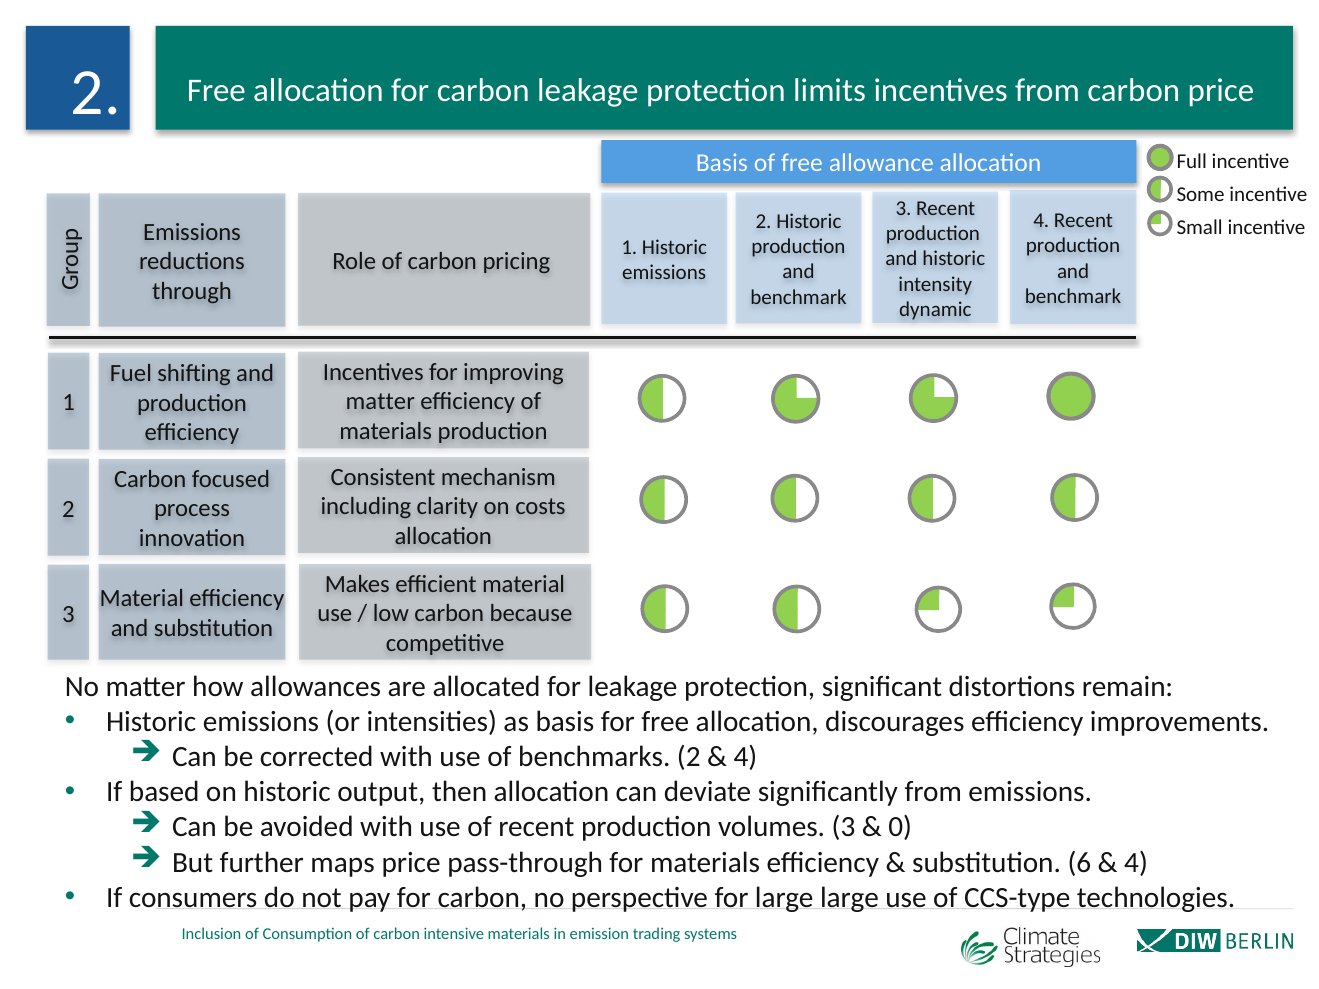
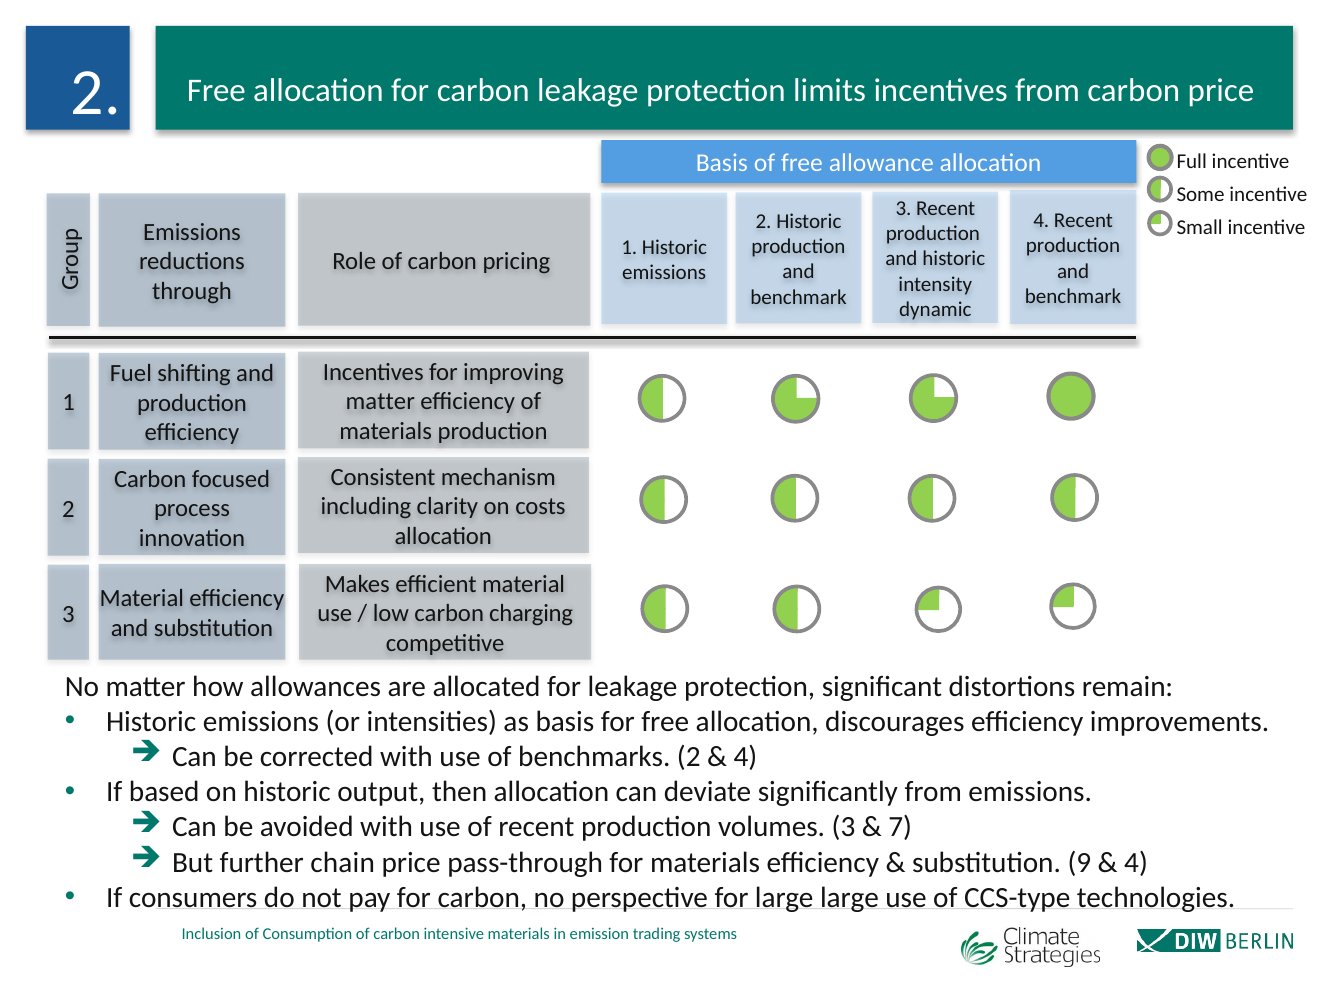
because: because -> charging
0: 0 -> 7
maps: maps -> chain
6: 6 -> 9
